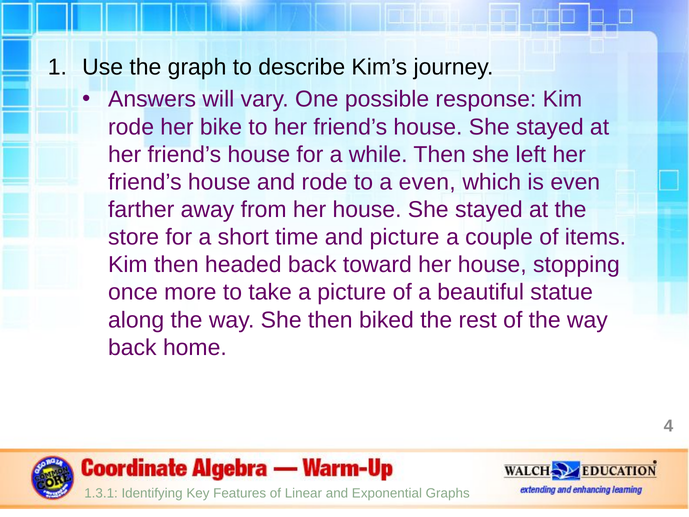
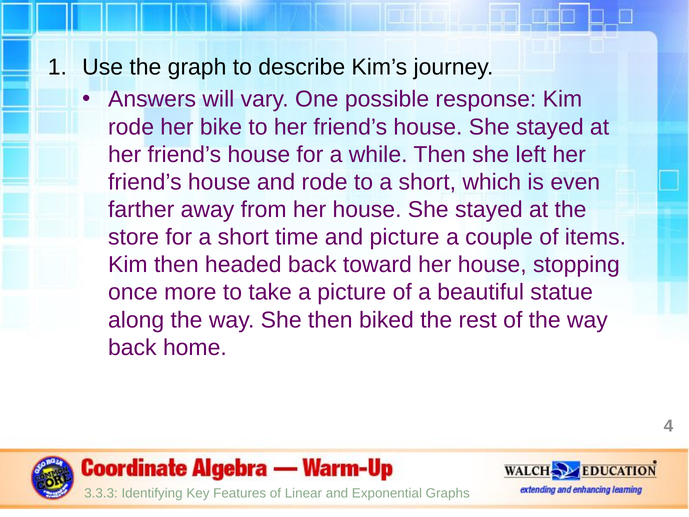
to a even: even -> short
1.3.1: 1.3.1 -> 3.3.3
